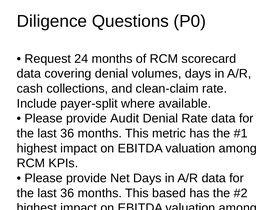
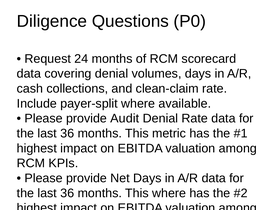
This based: based -> where
